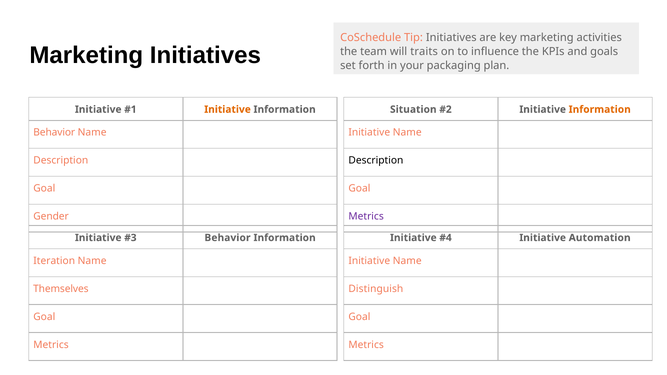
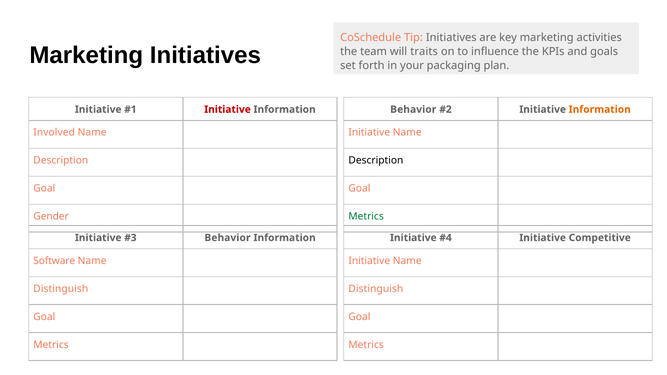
Initiative at (228, 109) colour: orange -> red
Situation at (413, 109): Situation -> Behavior
Behavior at (54, 133): Behavior -> Involved
Metrics at (366, 216) colour: purple -> green
Automation: Automation -> Competitive
Iteration: Iteration -> Software
Themselves at (61, 289): Themselves -> Distinguish
